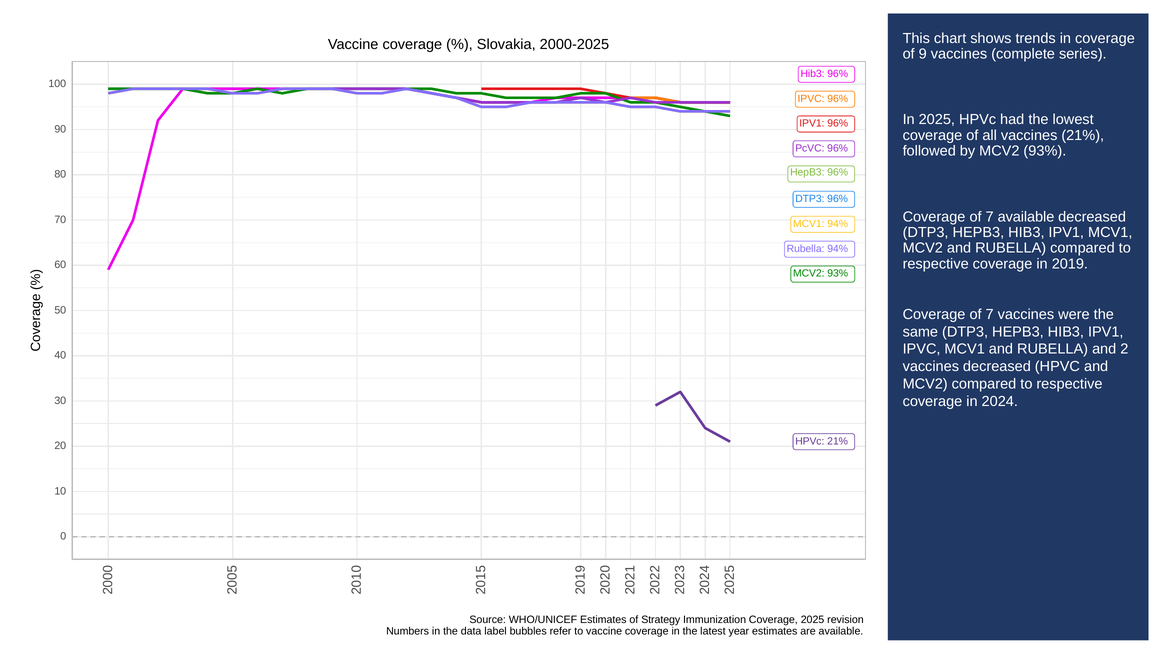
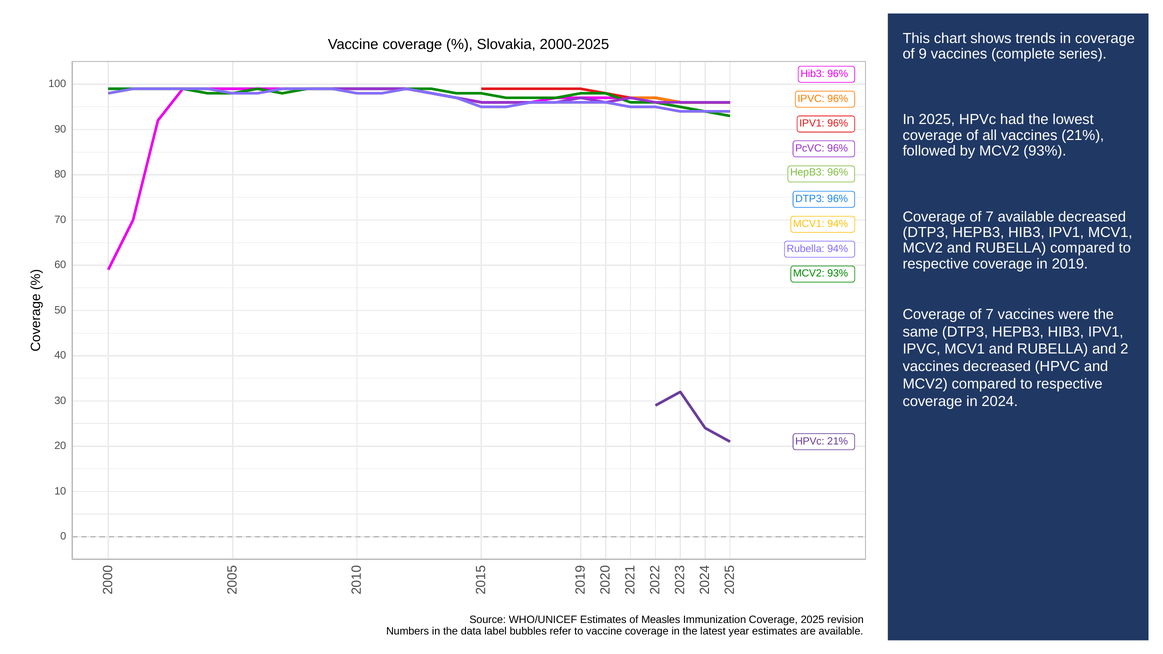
Strategy: Strategy -> Measles
